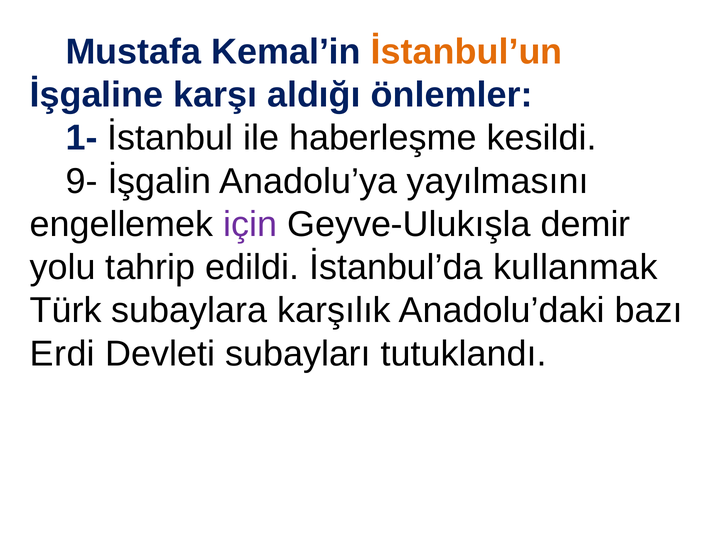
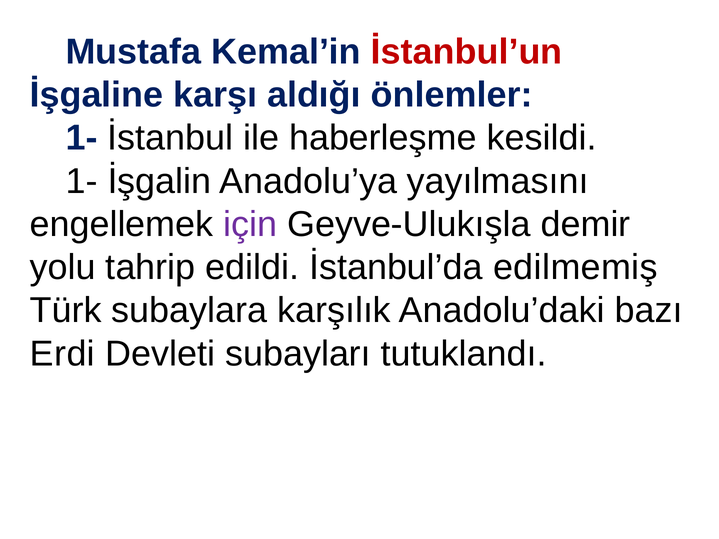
İstanbul’un colour: orange -> red
9- at (82, 181): 9- -> 1-
kullanmak: kullanmak -> edilmemiş
